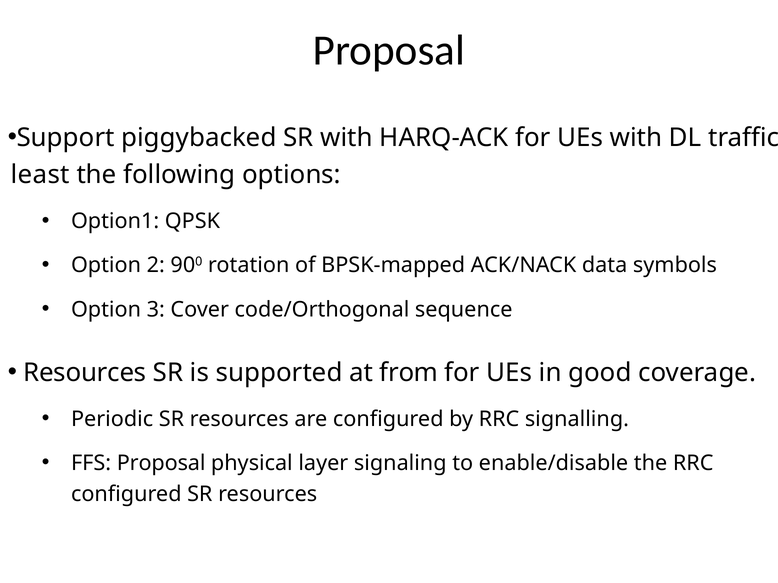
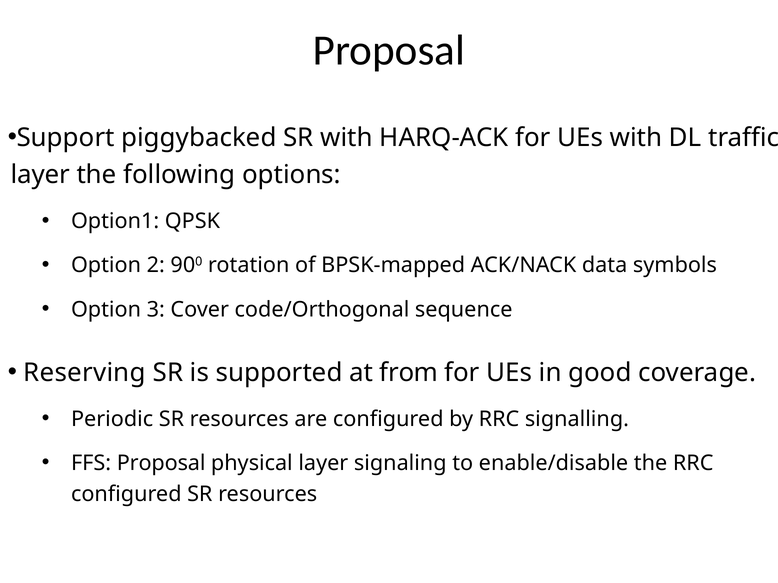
least at (40, 175): least -> layer
Resources at (85, 373): Resources -> Reserving
